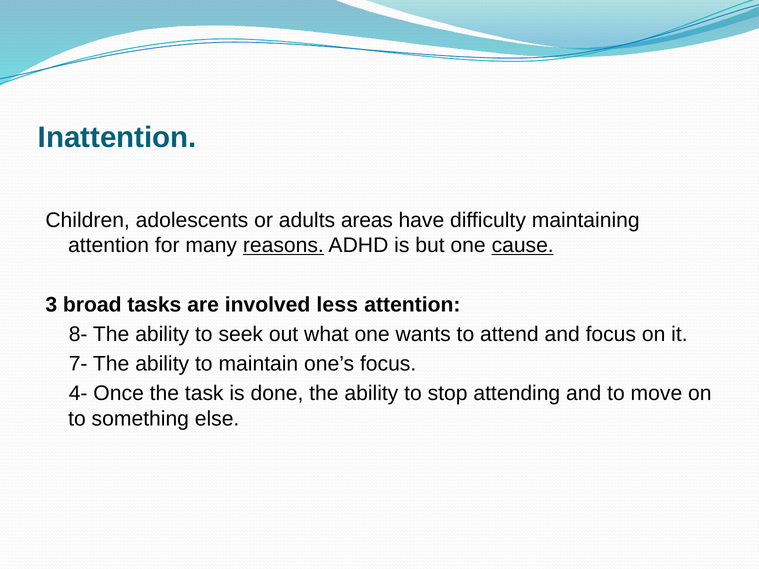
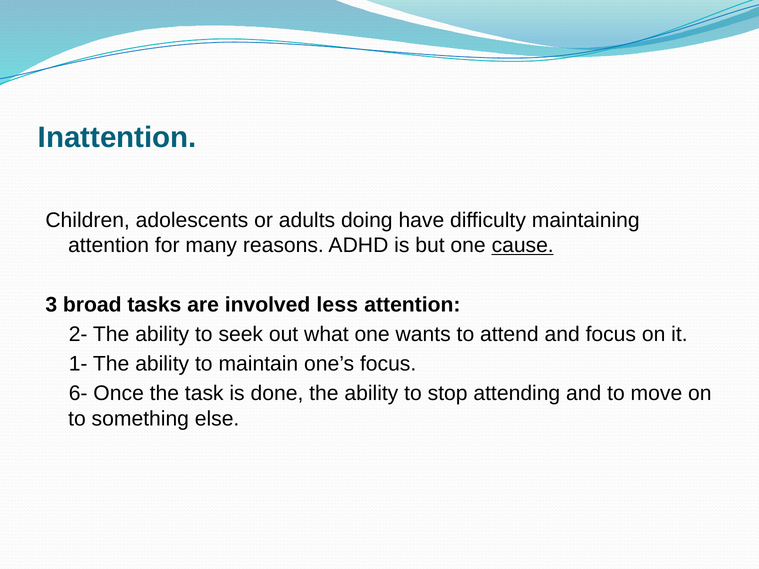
areas: areas -> doing
reasons underline: present -> none
8-: 8- -> 2-
7-: 7- -> 1-
4-: 4- -> 6-
